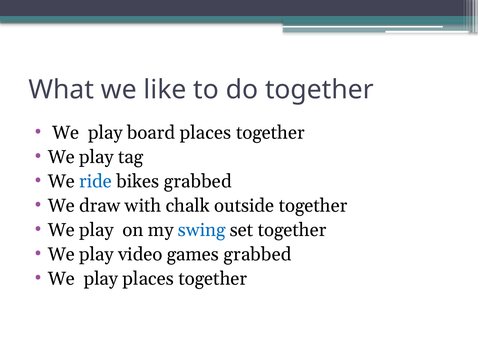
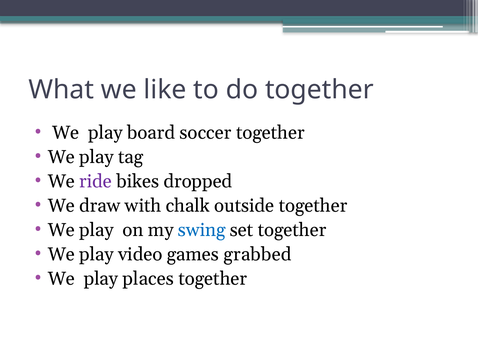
board places: places -> soccer
ride colour: blue -> purple
bikes grabbed: grabbed -> dropped
